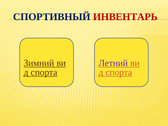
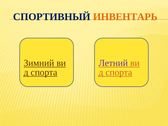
ИНВЕНТАРЬ colour: red -> orange
